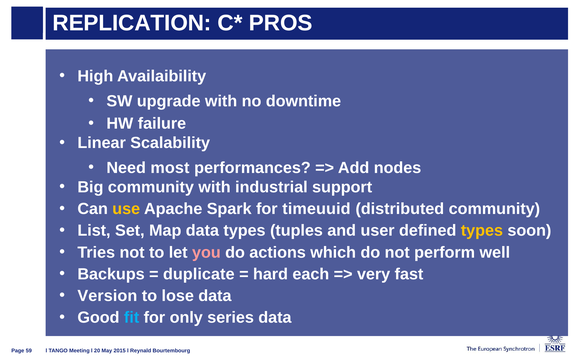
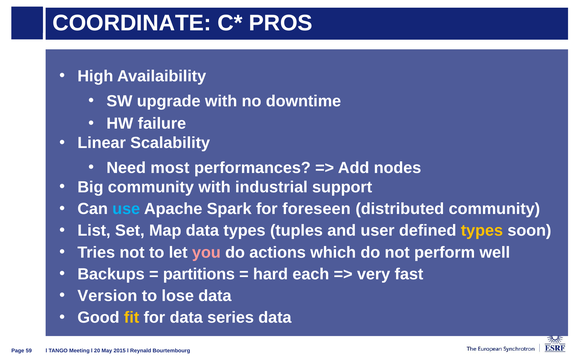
REPLICATION: REPLICATION -> COORDINATE
use colour: yellow -> light blue
timeuuid: timeuuid -> foreseen
duplicate: duplicate -> partitions
fit colour: light blue -> yellow
for only: only -> data
